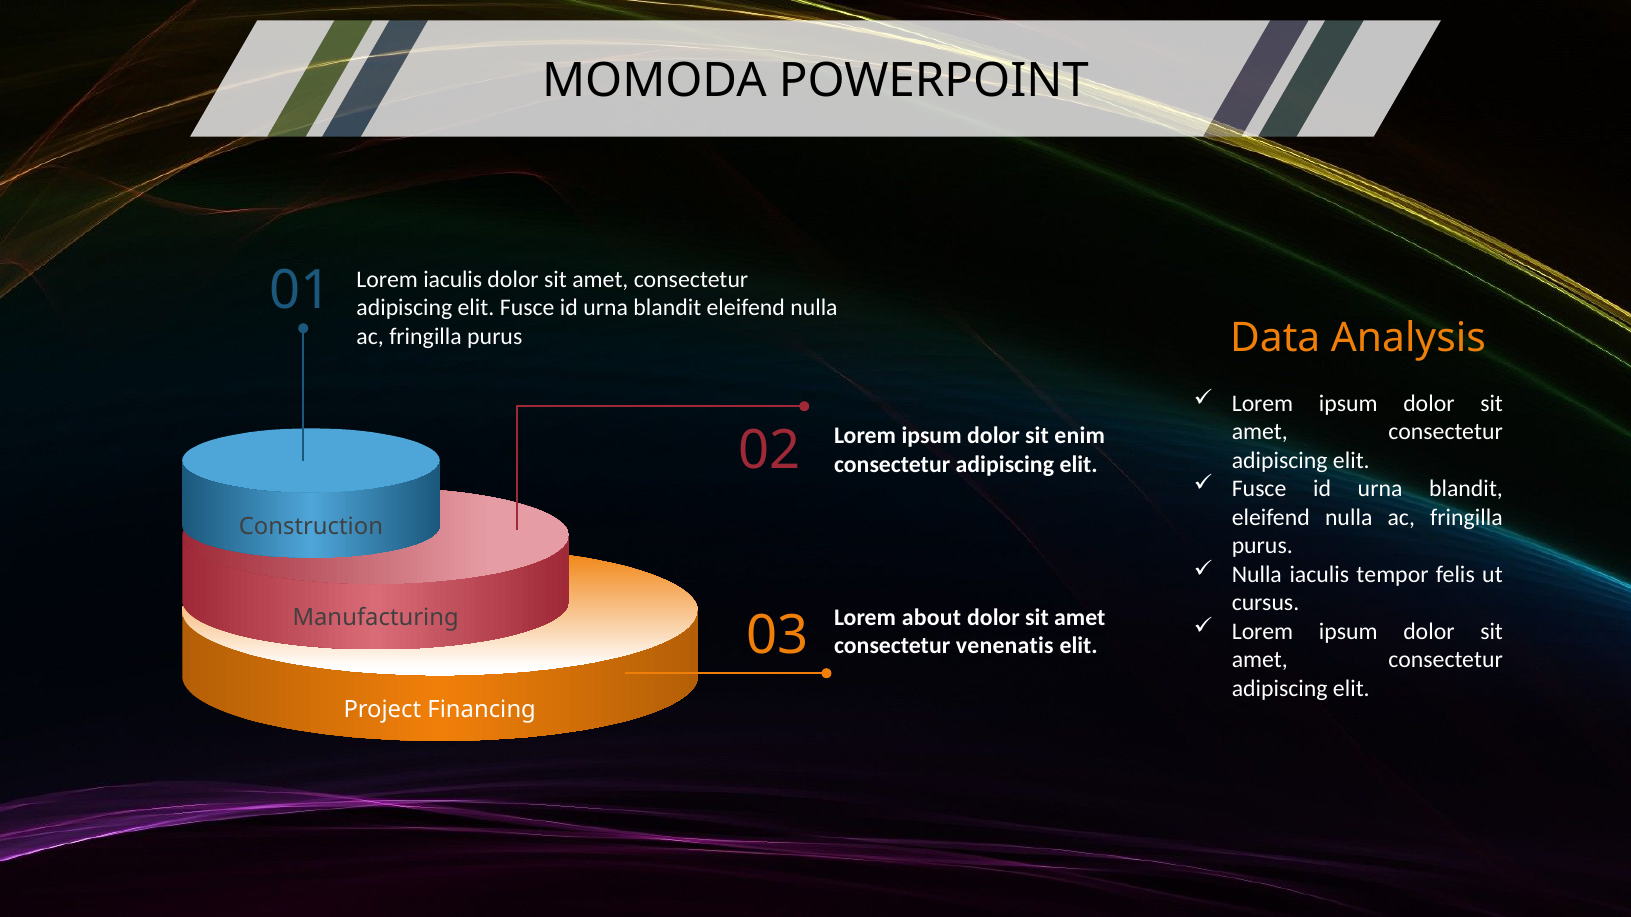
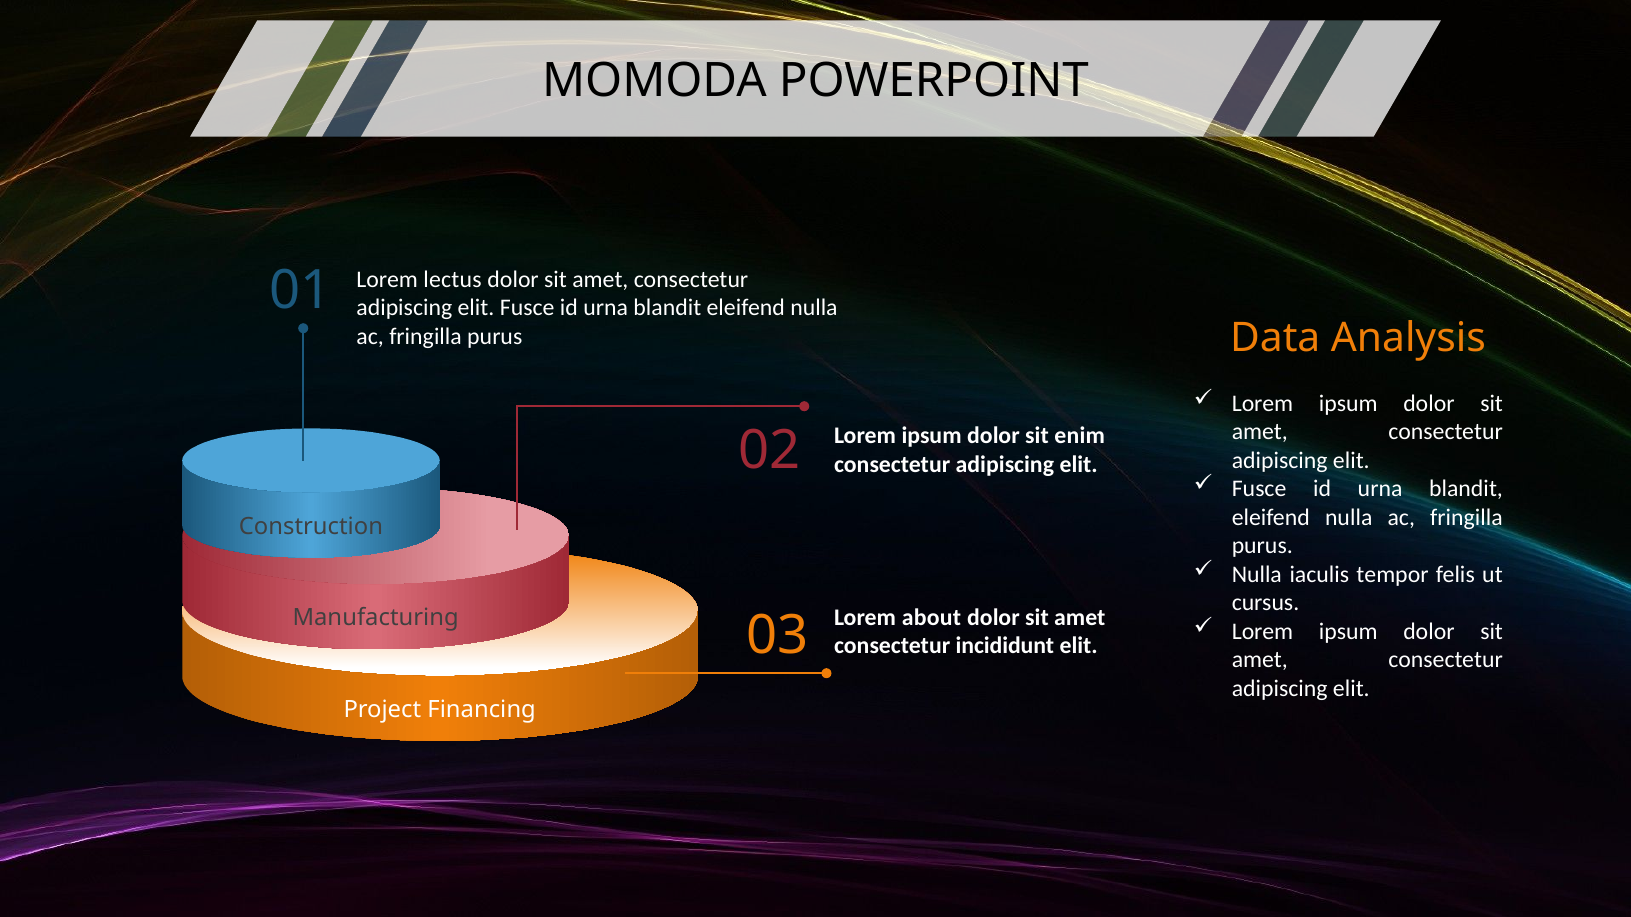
Lorem iaculis: iaculis -> lectus
venenatis: venenatis -> incididunt
